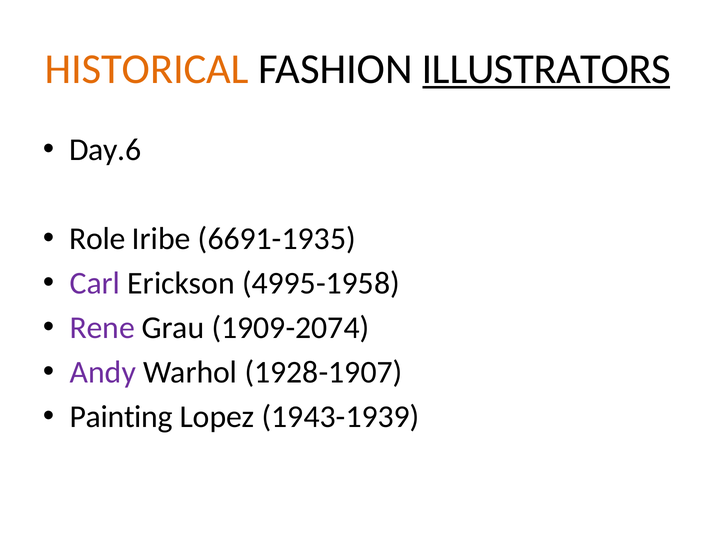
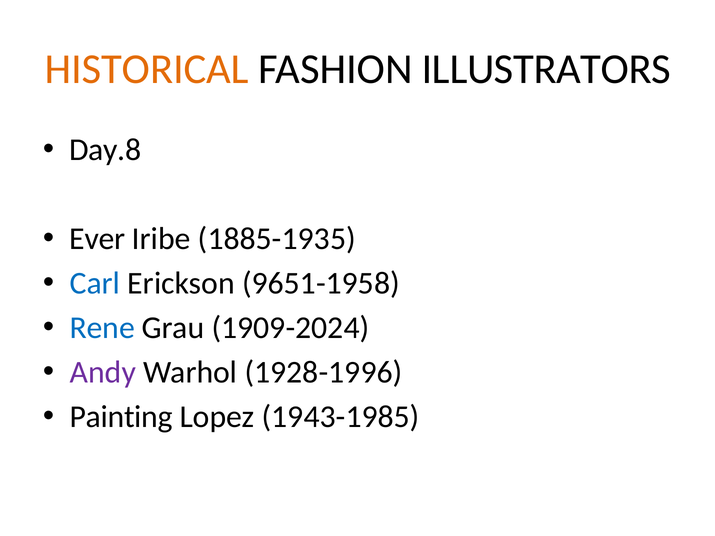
ILLUSTRATORS underline: present -> none
Day.6: Day.6 -> Day.8
Role: Role -> Ever
6691-1935: 6691-1935 -> 1885-1935
Carl colour: purple -> blue
4995-1958: 4995-1958 -> 9651-1958
Rene colour: purple -> blue
1909-2074: 1909-2074 -> 1909-2024
1928-1907: 1928-1907 -> 1928-1996
1943-1939: 1943-1939 -> 1943-1985
